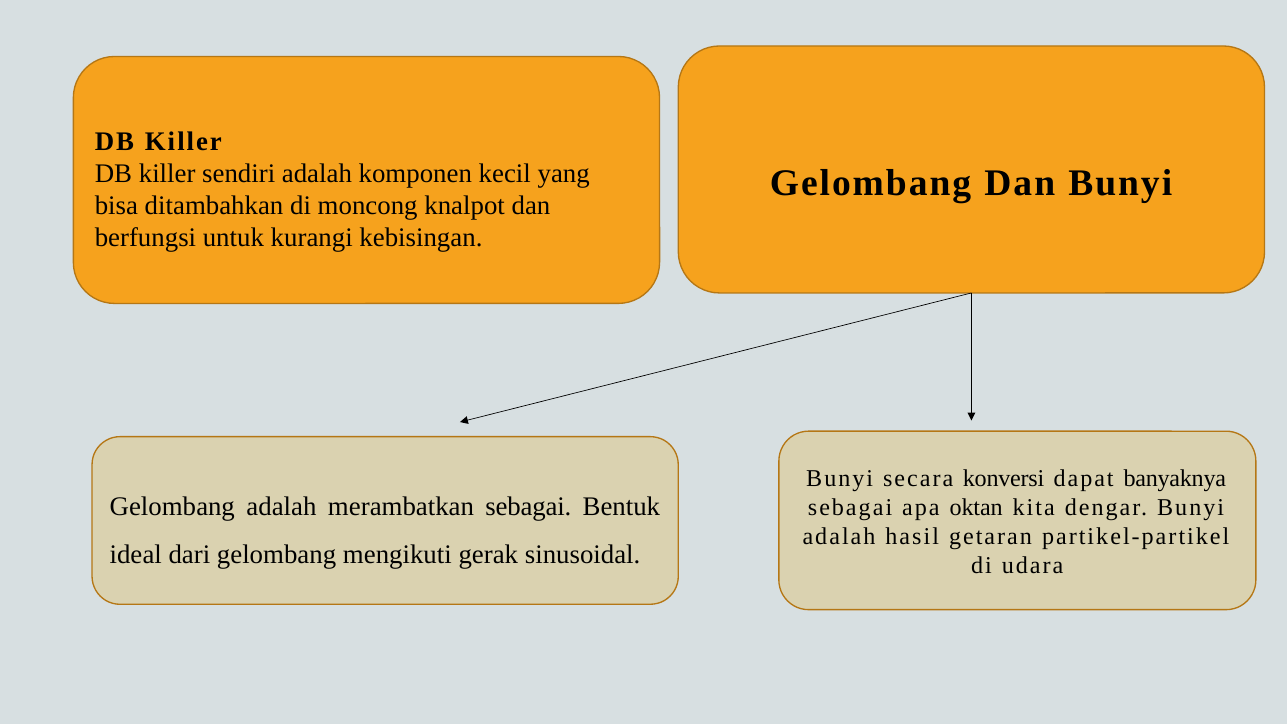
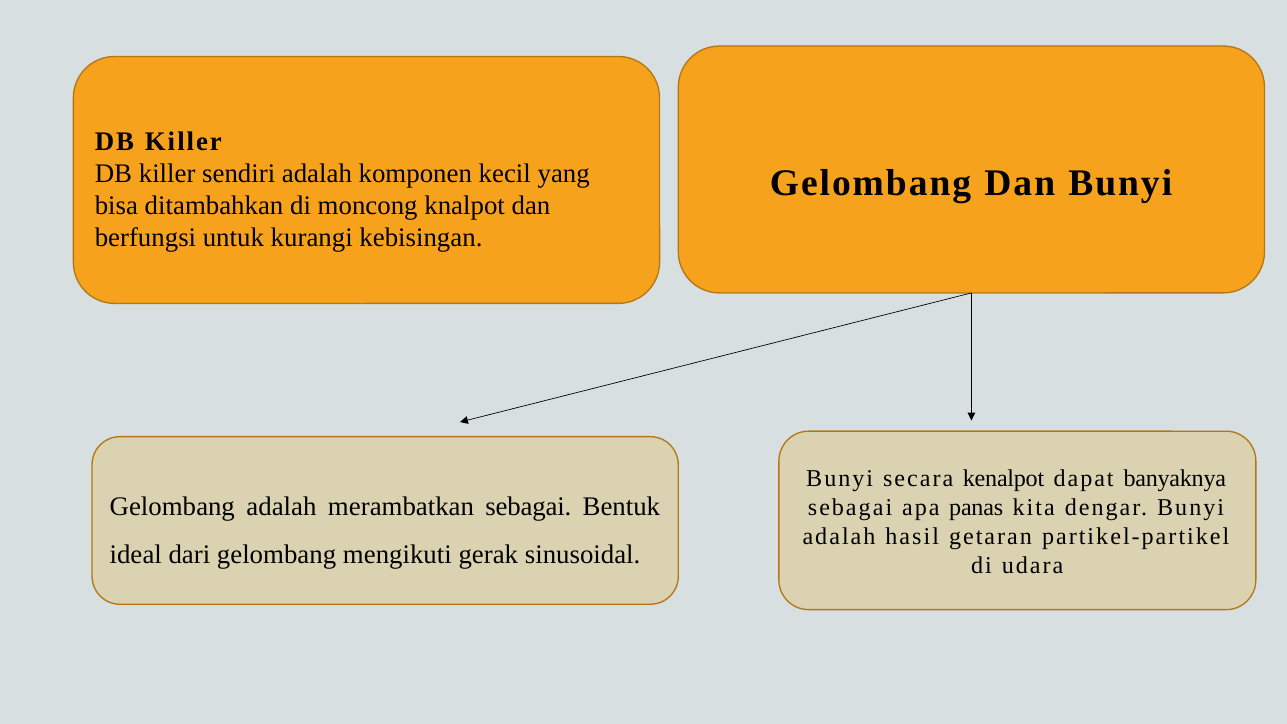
konversi: konversi -> kenalpot
oktan: oktan -> panas
